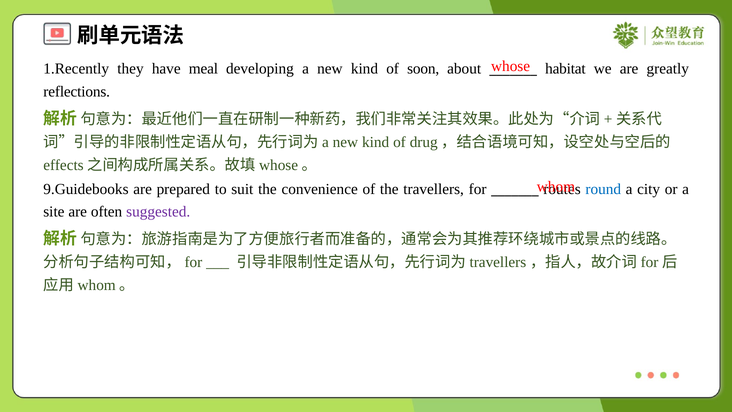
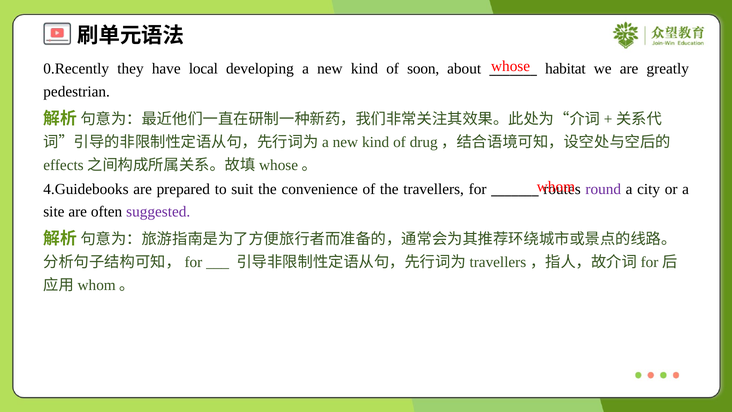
1.Recently: 1.Recently -> 0.Recently
meal: meal -> local
reflections: reflections -> pedestrian
9.Guidebooks: 9.Guidebooks -> 4.Guidebooks
round colour: blue -> purple
